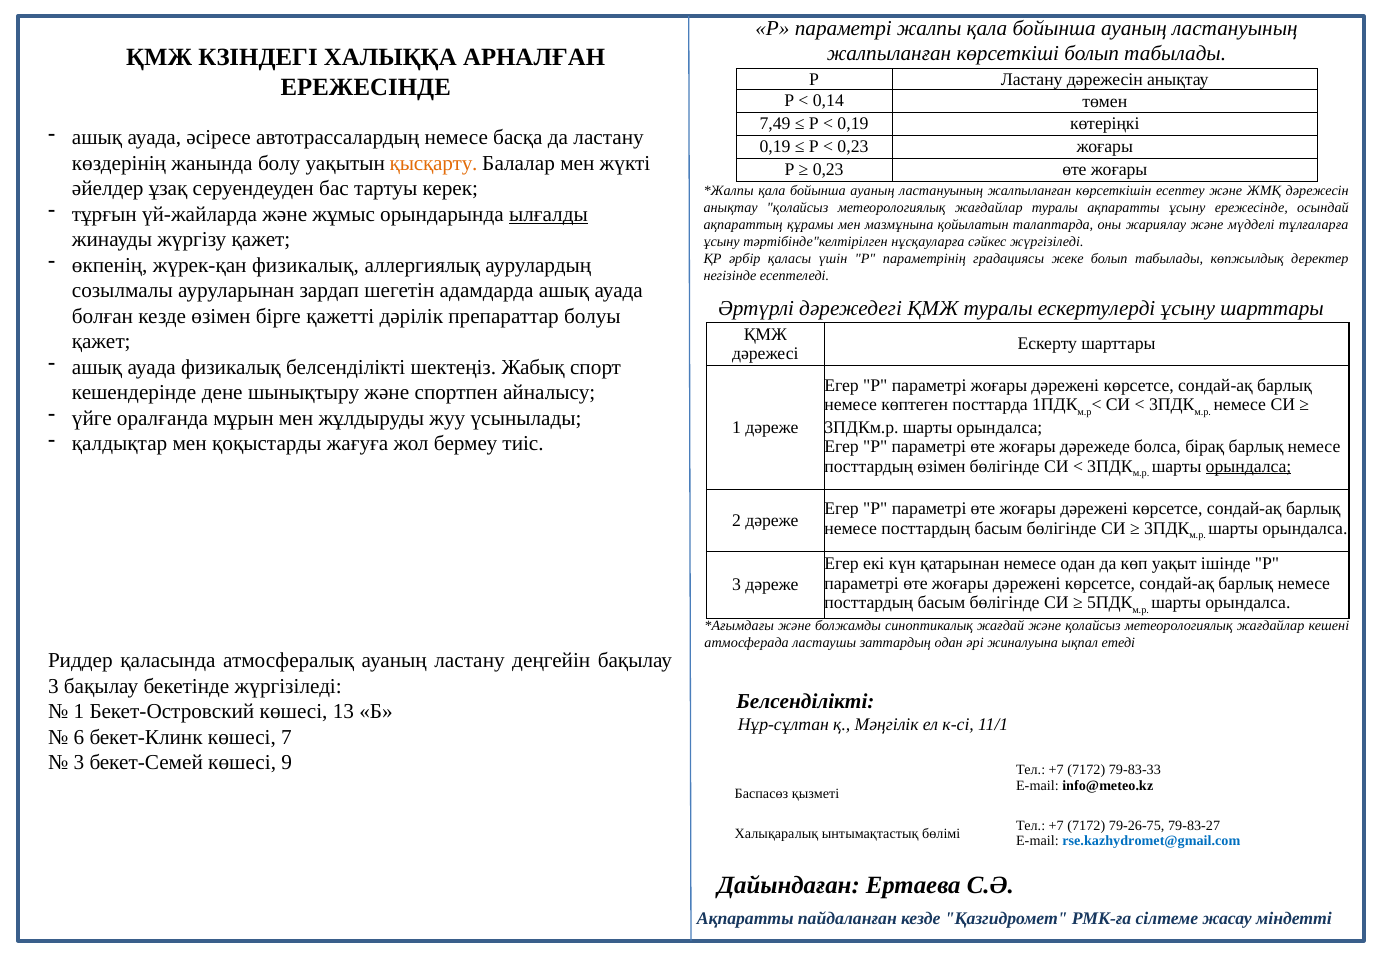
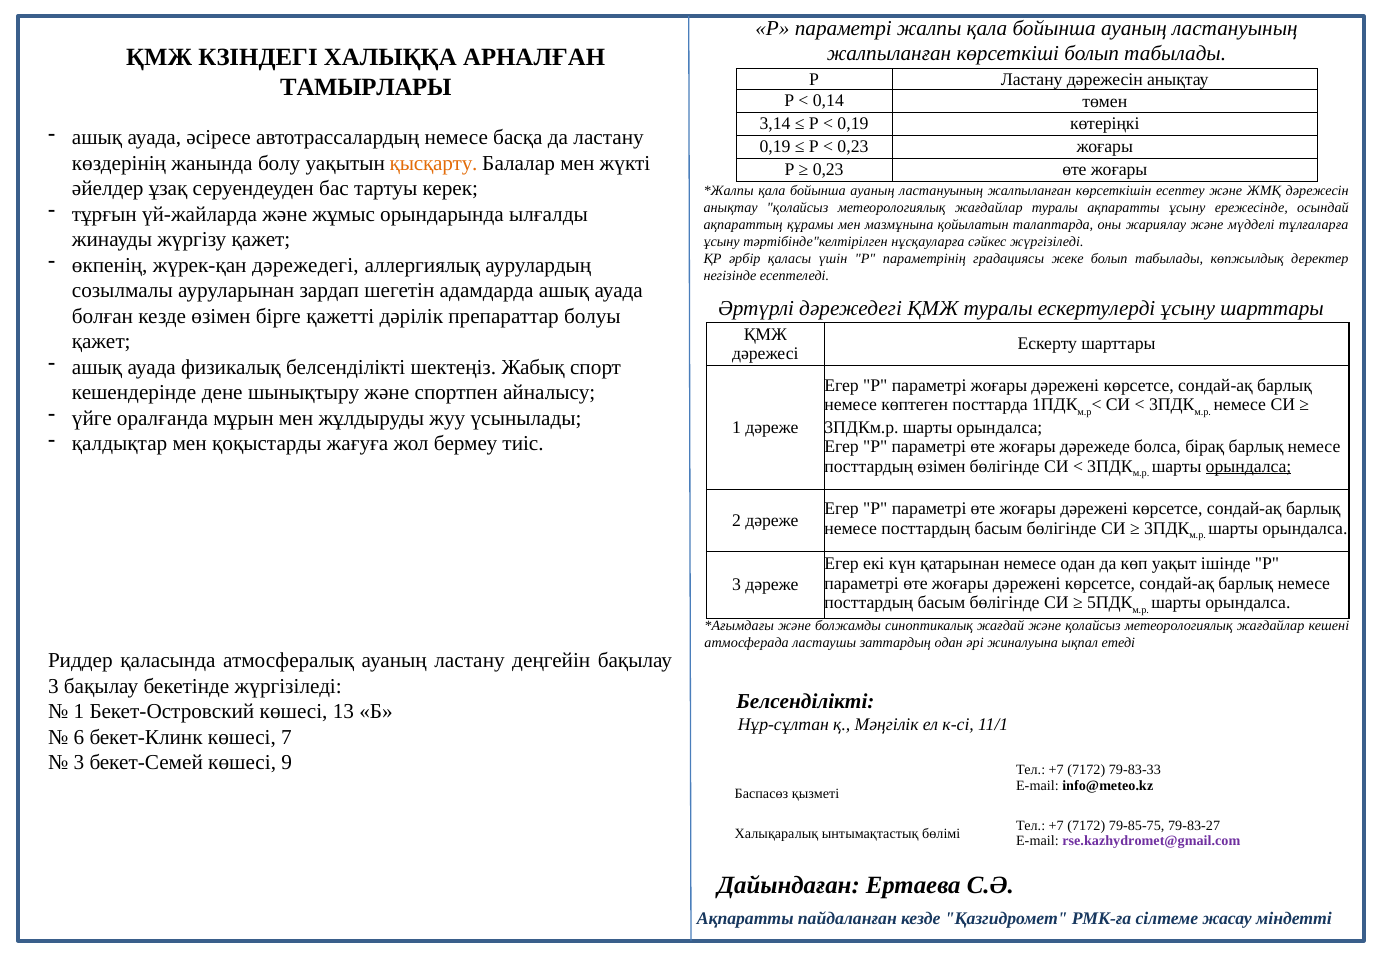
ЕРЕЖЕСІНДЕ at (366, 87): ЕРЕЖЕСІНДЕ -> ТАМЫРЛАРЫ
7,49: 7,49 -> 3,14
ылғалды underline: present -> none
жүрек-қан физикалық: физикалық -> дәрежедегі
79-26-75: 79-26-75 -> 79-85-75
rse.kazhydromet@gmail.com colour: blue -> purple
